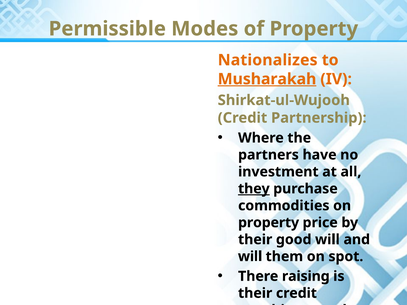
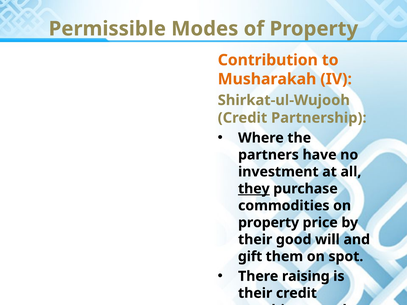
Nationalizes: Nationalizes -> Contribution
Musharakah underline: present -> none
will at (250, 257): will -> gift
